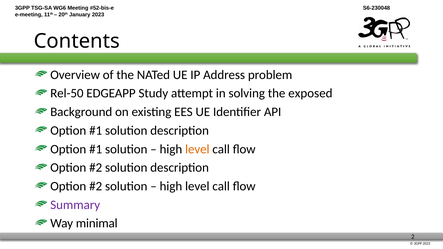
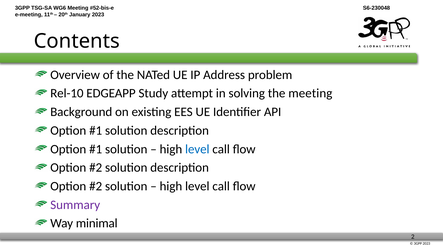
Rel-50: Rel-50 -> Rel-10
the exposed: exposed -> meeting
level at (197, 149) colour: orange -> blue
